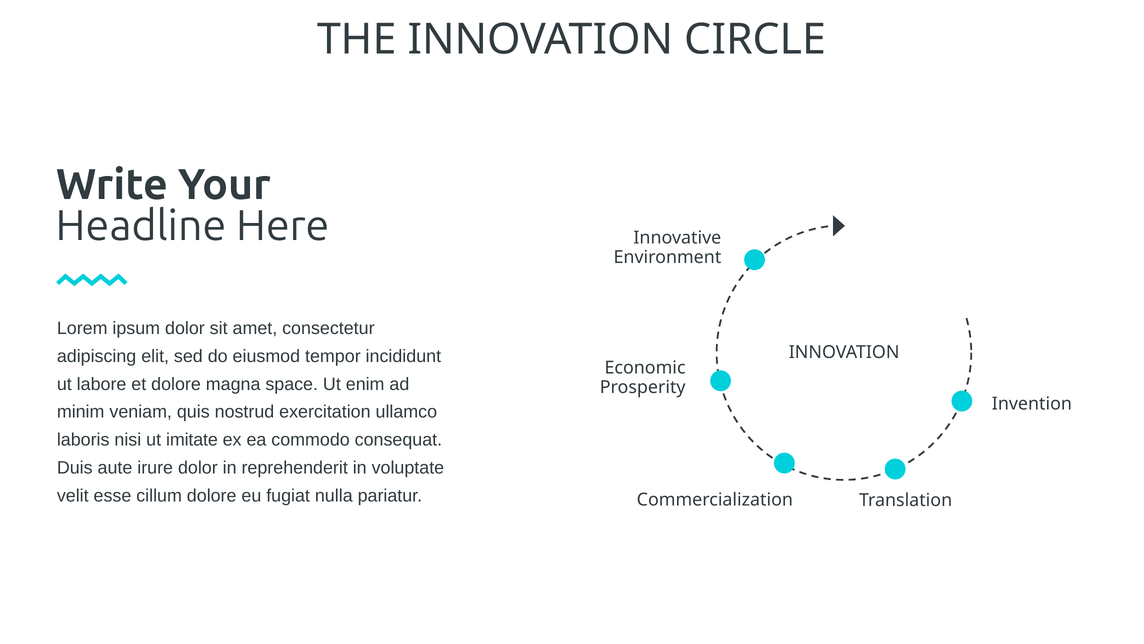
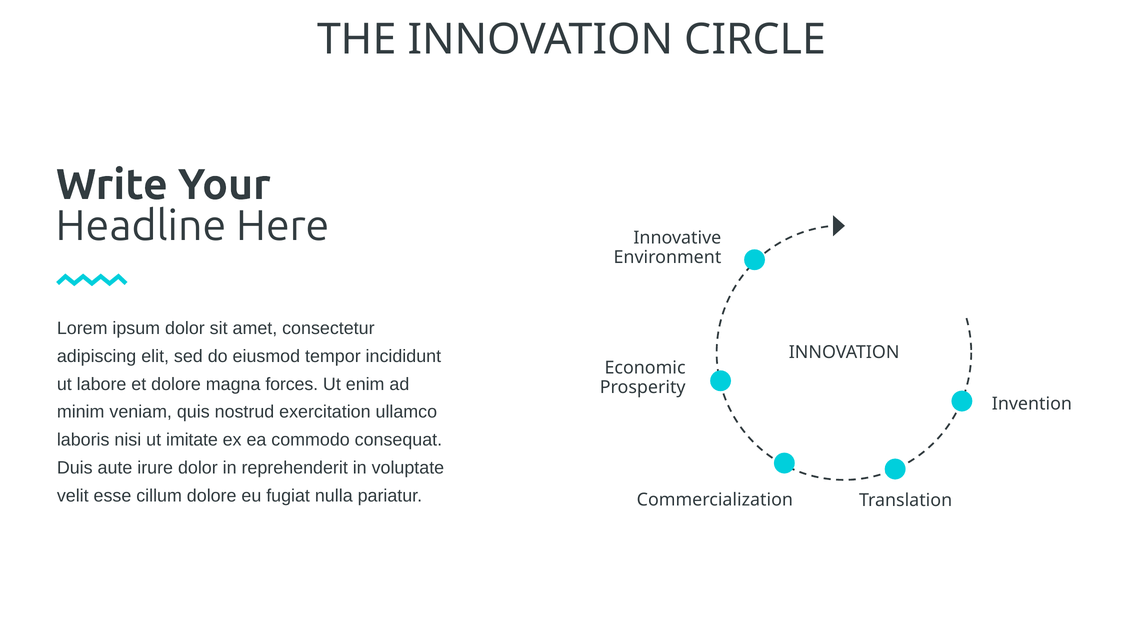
space: space -> forces
